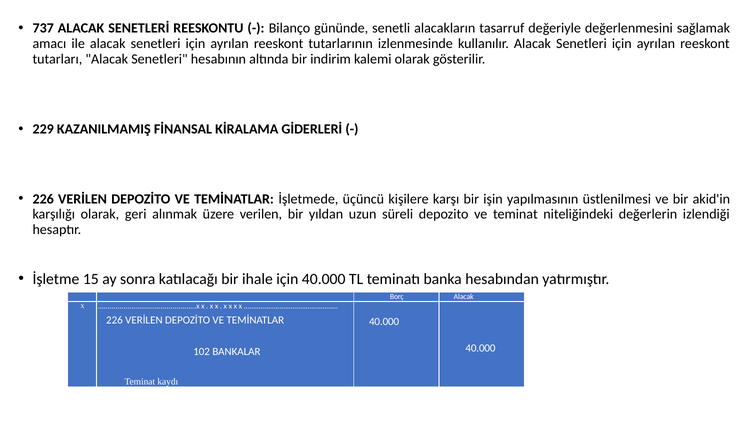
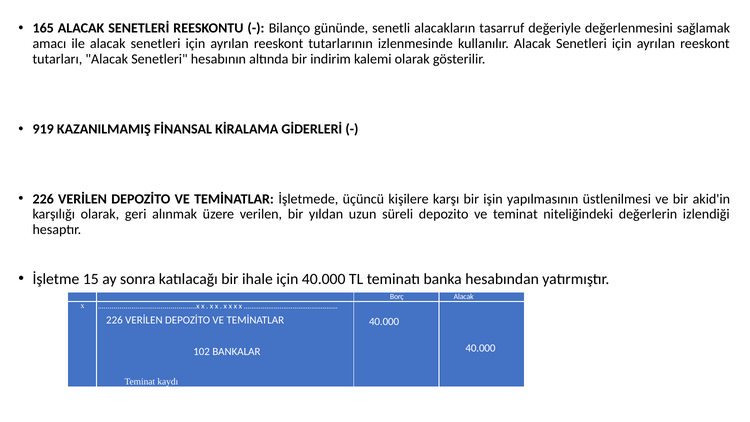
737: 737 -> 165
229: 229 -> 919
